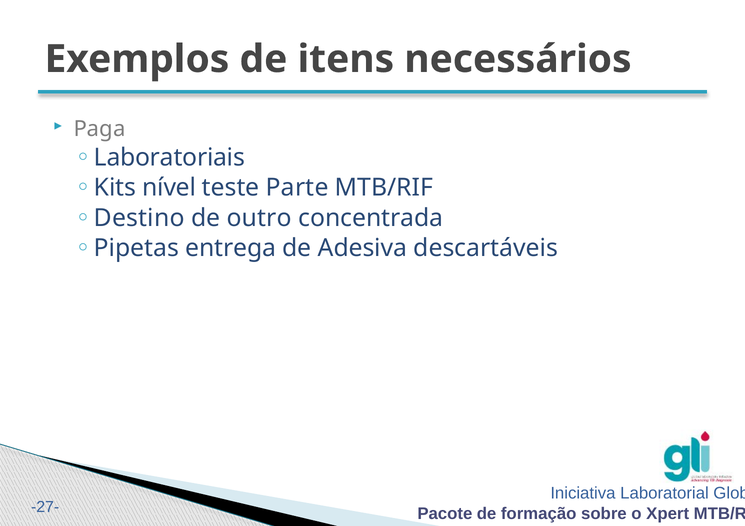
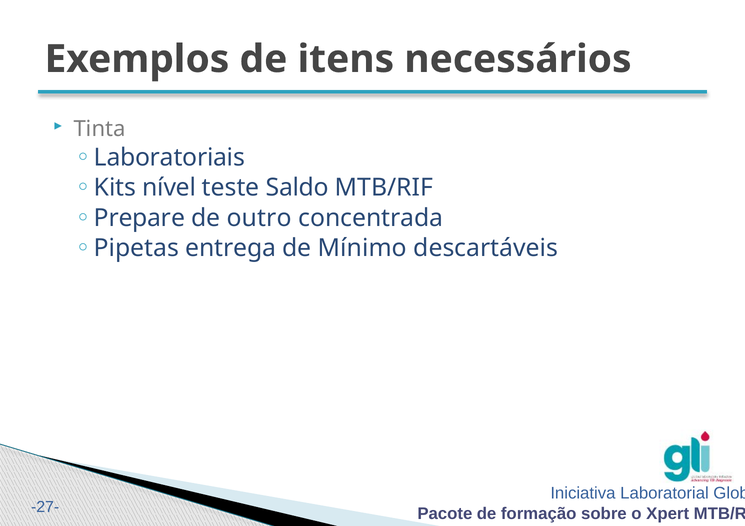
Paga: Paga -> Tinta
Parte: Parte -> Saldo
Destino: Destino -> Prepare
Adesiva: Adesiva -> Mínimo
